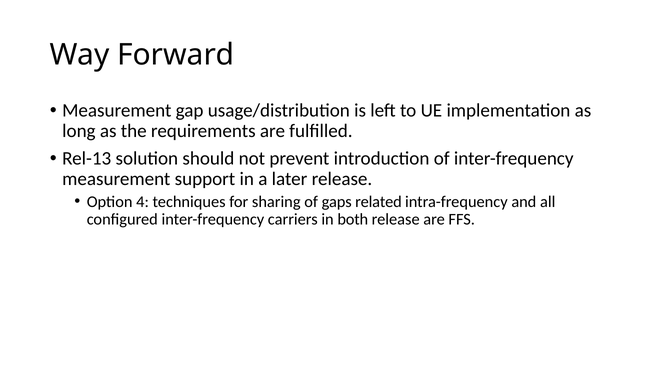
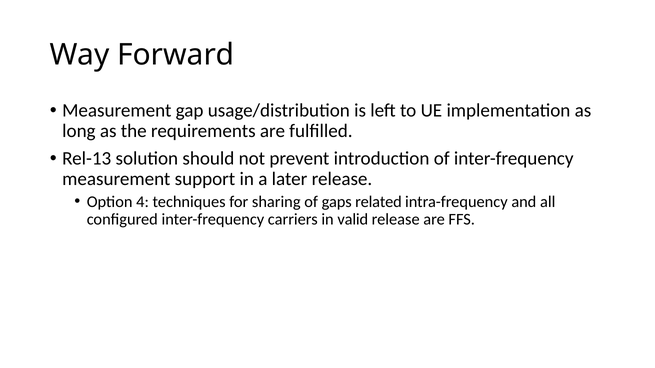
both: both -> valid
